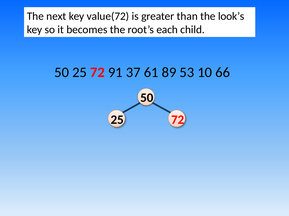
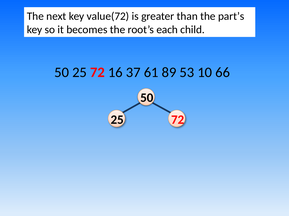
look’s: look’s -> part’s
91: 91 -> 16
